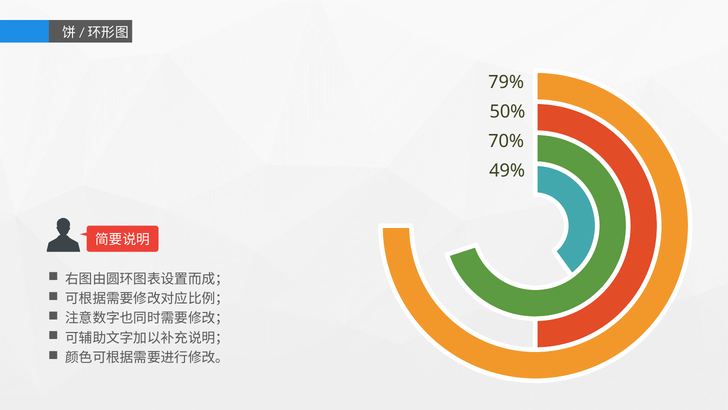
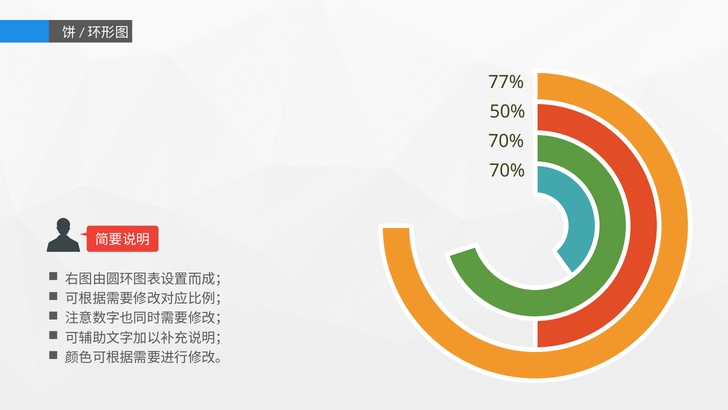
79%: 79% -> 77%
49% at (507, 171): 49% -> 70%
